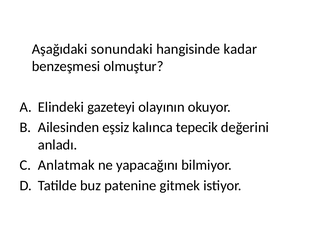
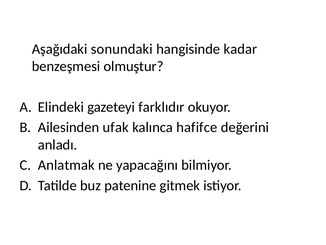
olayının: olayının -> farklıdır
eşsiz: eşsiz -> ufak
tepecik: tepecik -> hafifce
